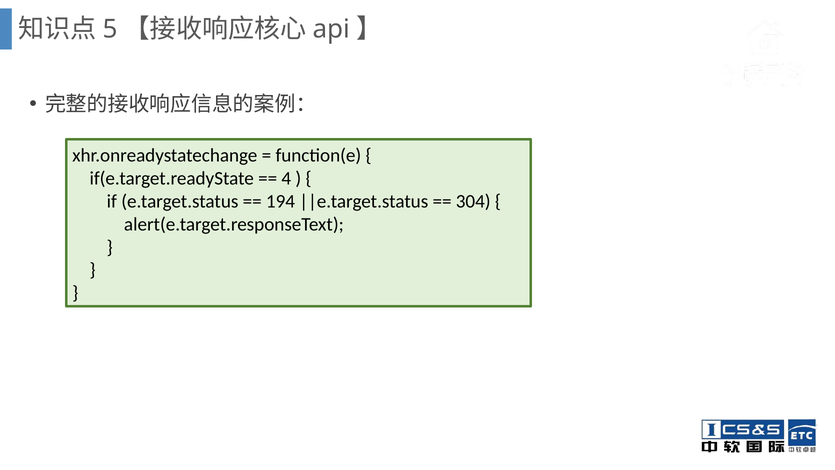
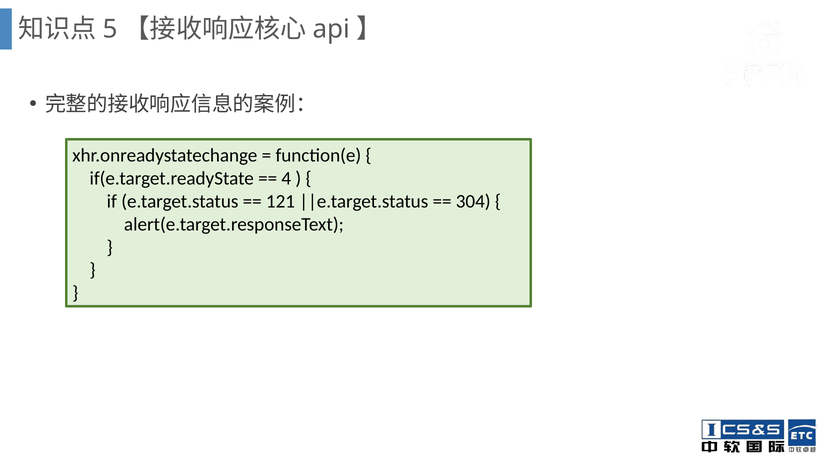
194: 194 -> 121
